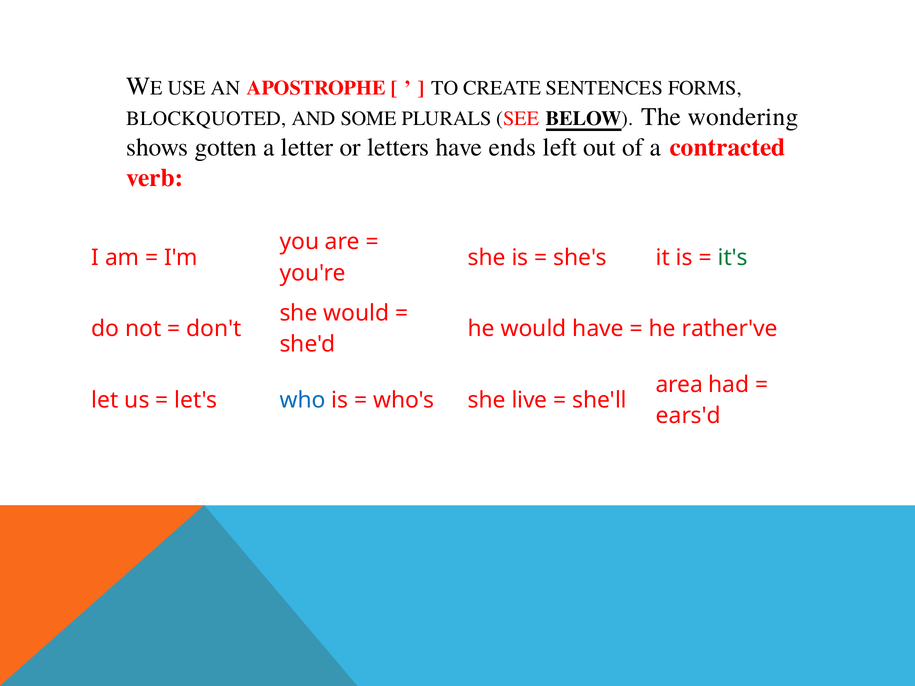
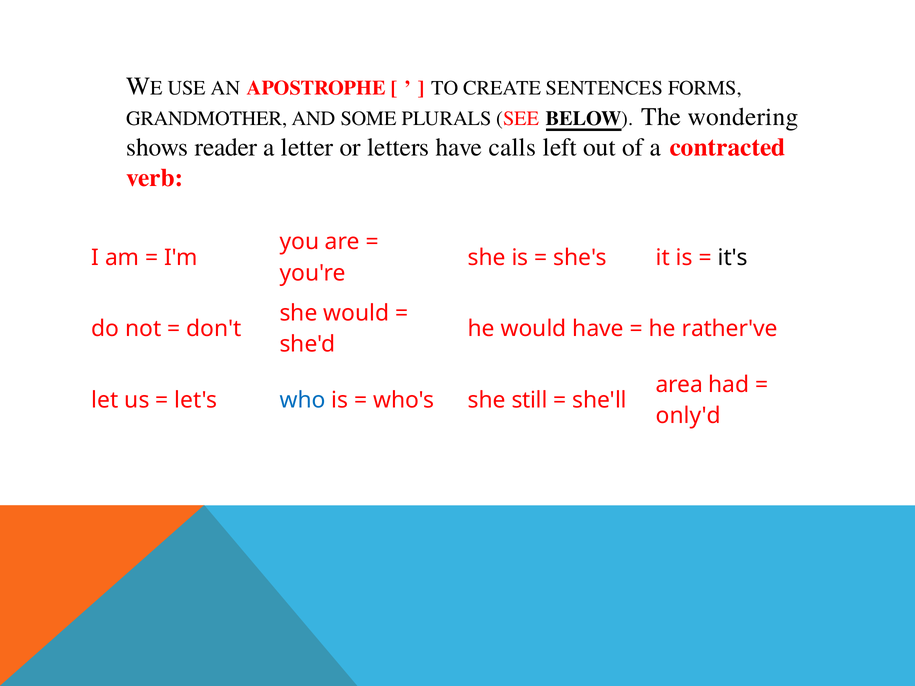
BLOCKQUOTED: BLOCKQUOTED -> GRANDMOTHER
gotten: gotten -> reader
ends: ends -> calls
it's colour: green -> black
live: live -> still
ears'd: ears'd -> only'd
